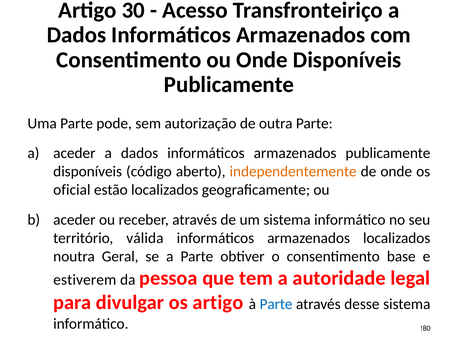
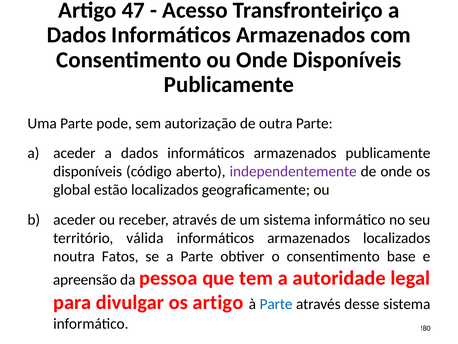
30: 30 -> 47
independentemente colour: orange -> purple
oficial: oficial -> global
Geral: Geral -> Fatos
estiverem: estiverem -> apreensão
